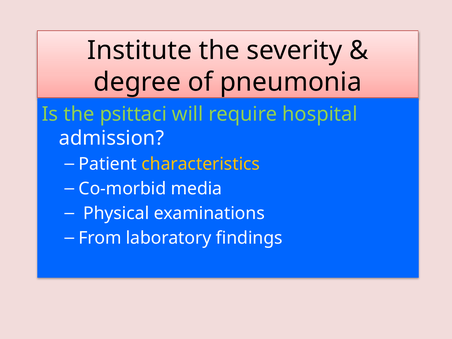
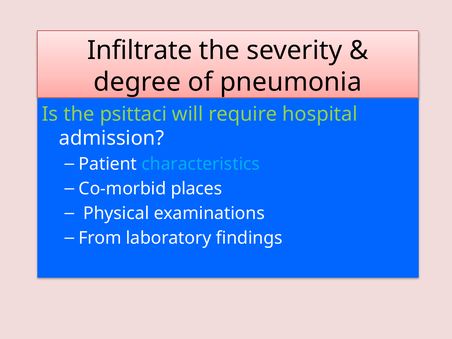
Institute: Institute -> Infiltrate
characteristics colour: yellow -> light blue
media: media -> places
